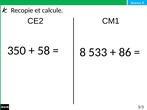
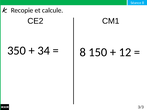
58: 58 -> 34
533: 533 -> 150
86: 86 -> 12
